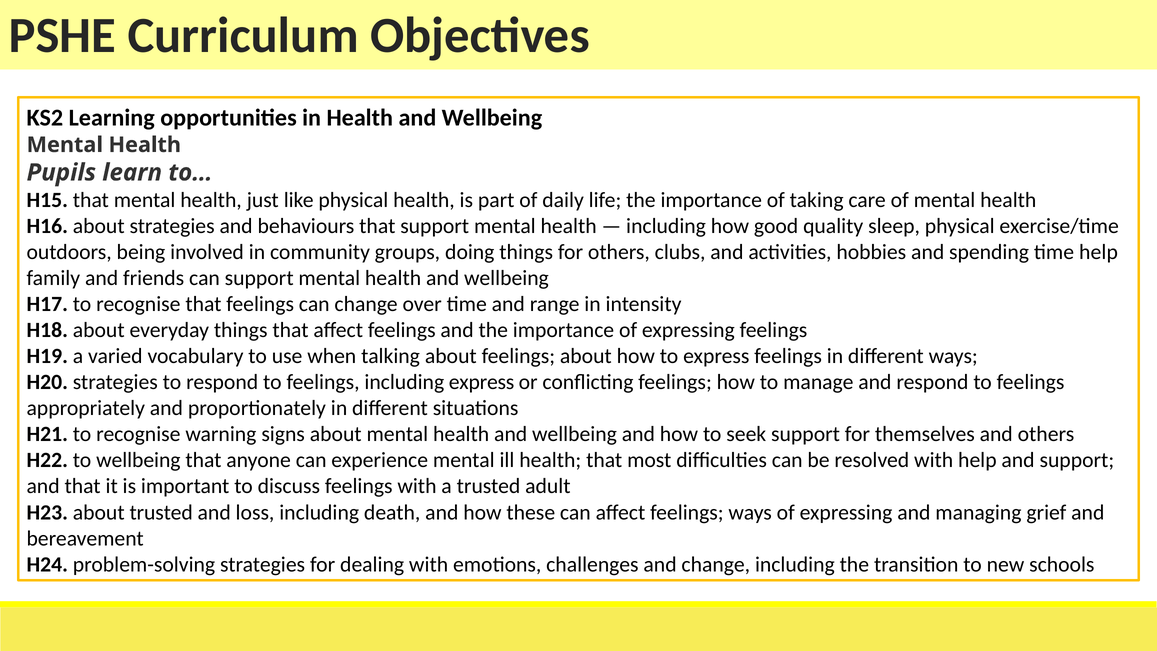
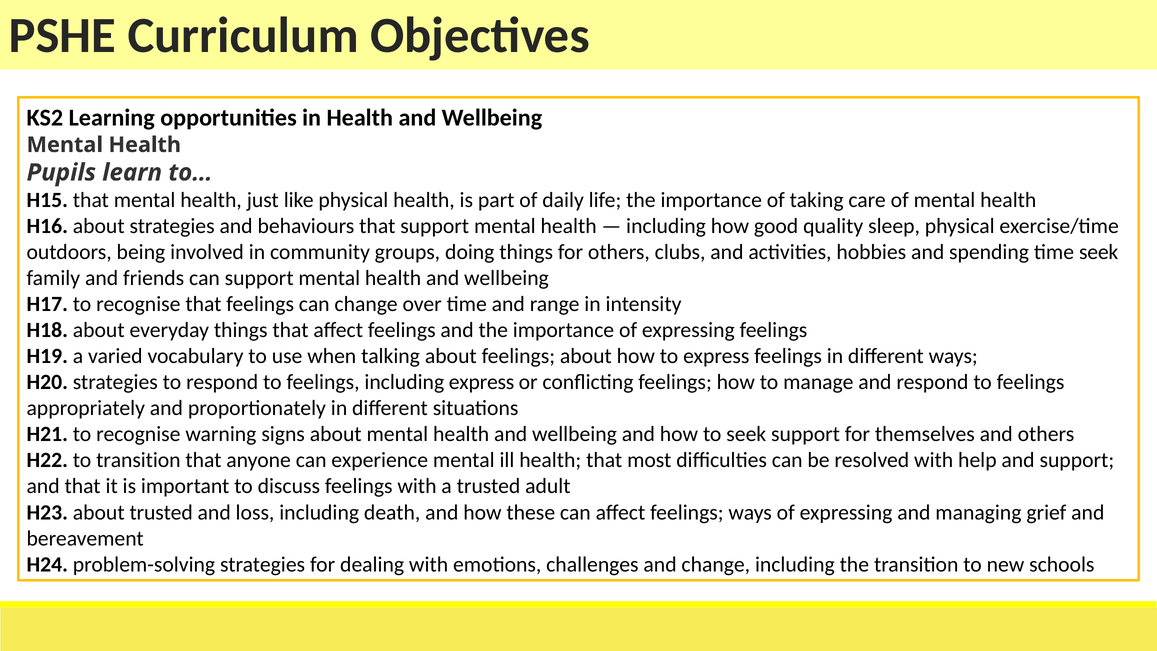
time help: help -> seek
to wellbeing: wellbeing -> transition
